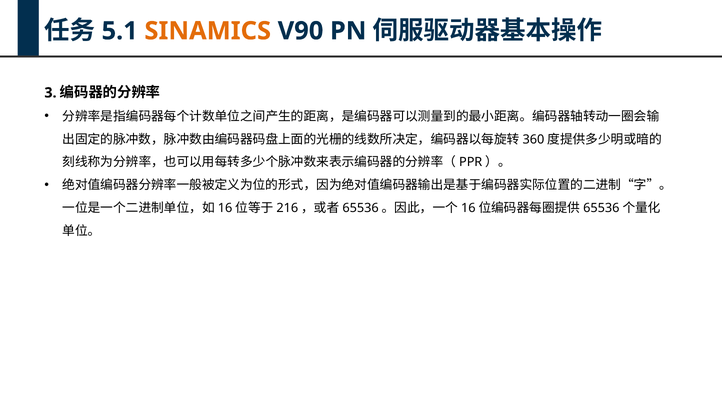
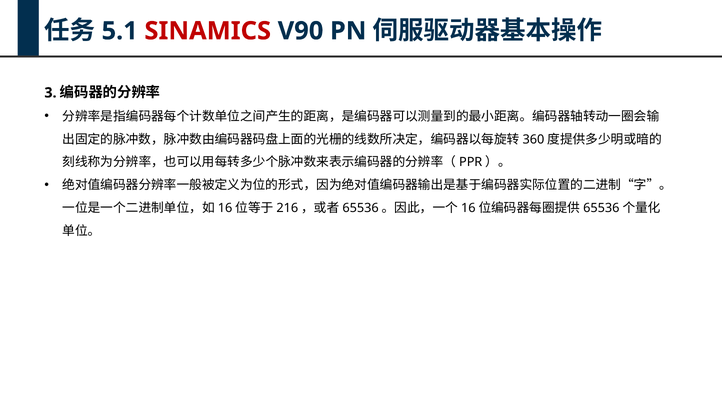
SINAMICS colour: orange -> red
